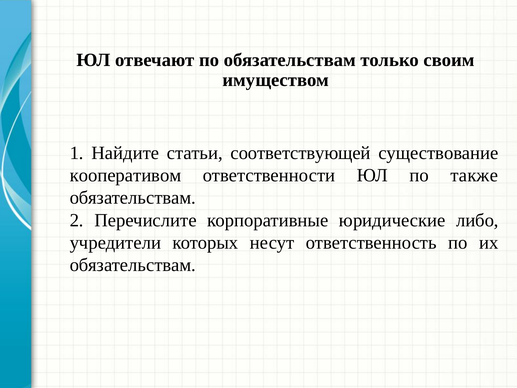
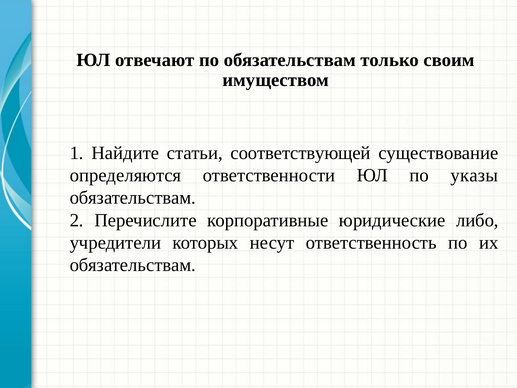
кооперативом: кооперативом -> определяются
также: также -> указы
